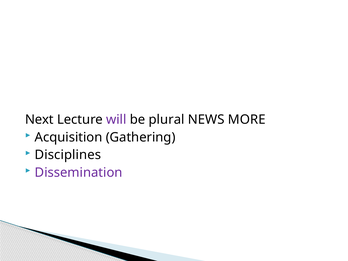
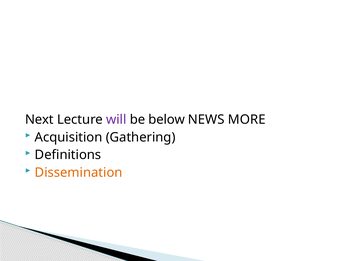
plural: plural -> below
Disciplines: Disciplines -> Definitions
Dissemination colour: purple -> orange
